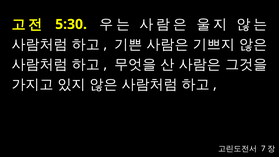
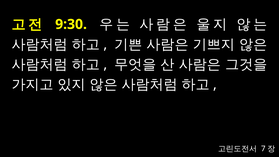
5:30: 5:30 -> 9:30
